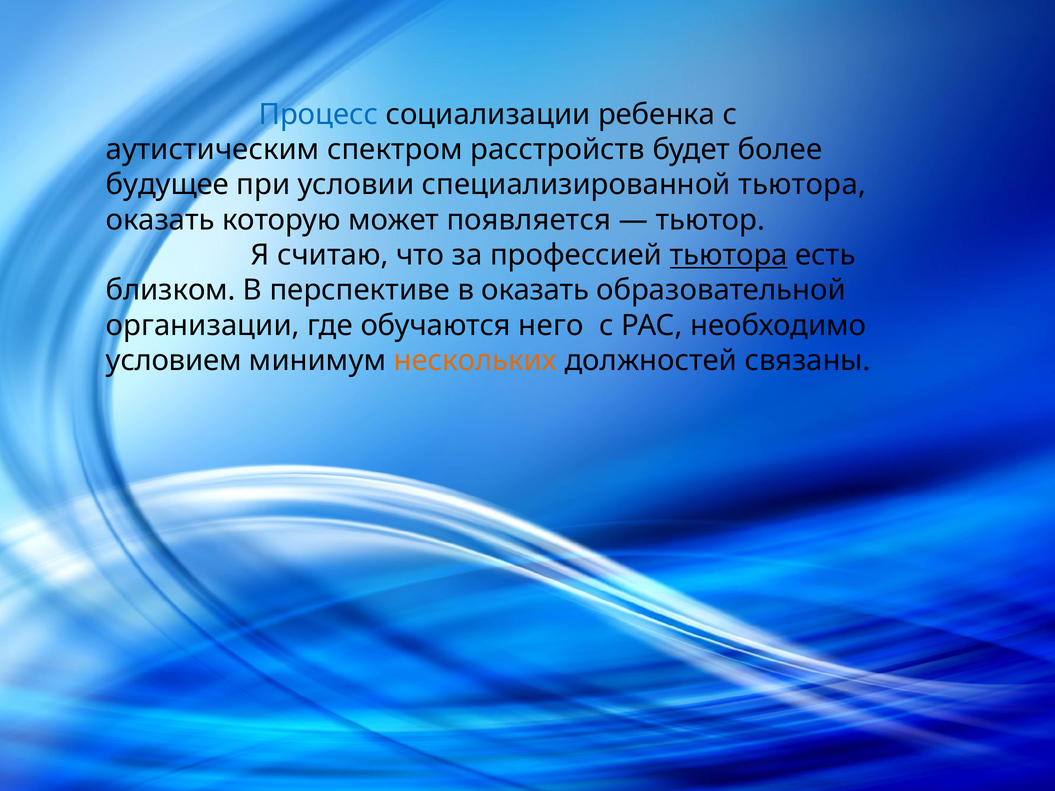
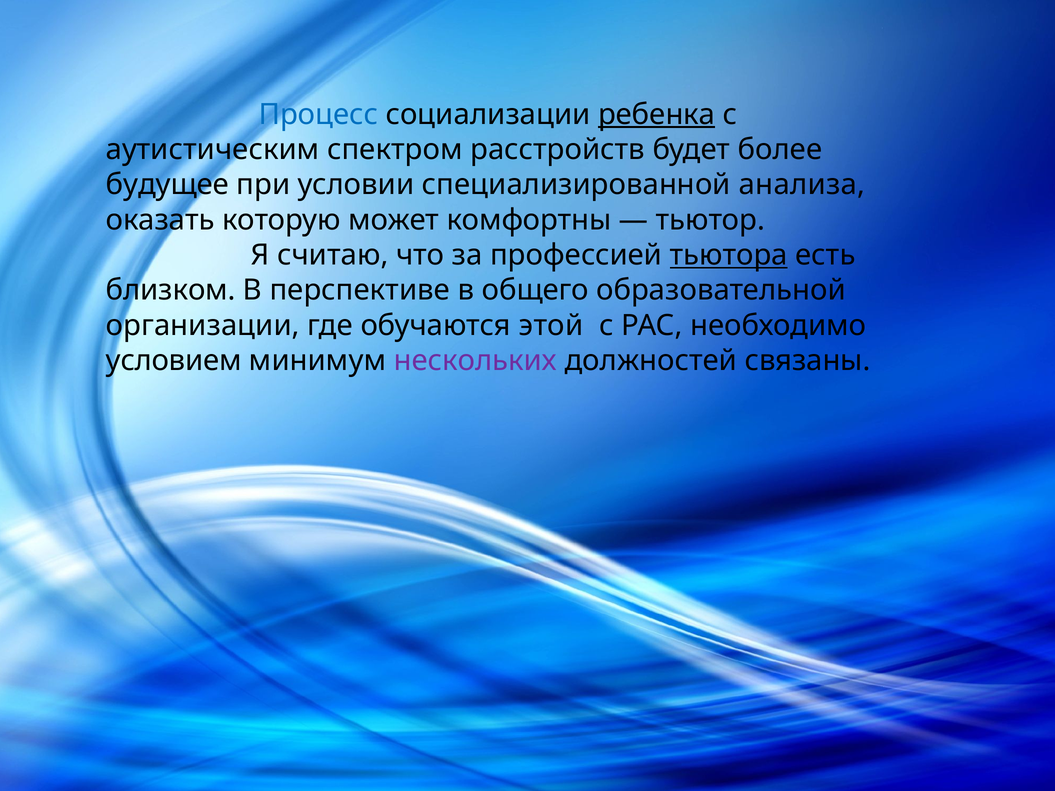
ребенка underline: none -> present
специализированной тьютора: тьютора -> анализа
появляется: появляется -> комфортны
в оказать: оказать -> общего
него: него -> этой
нескольких colour: orange -> purple
